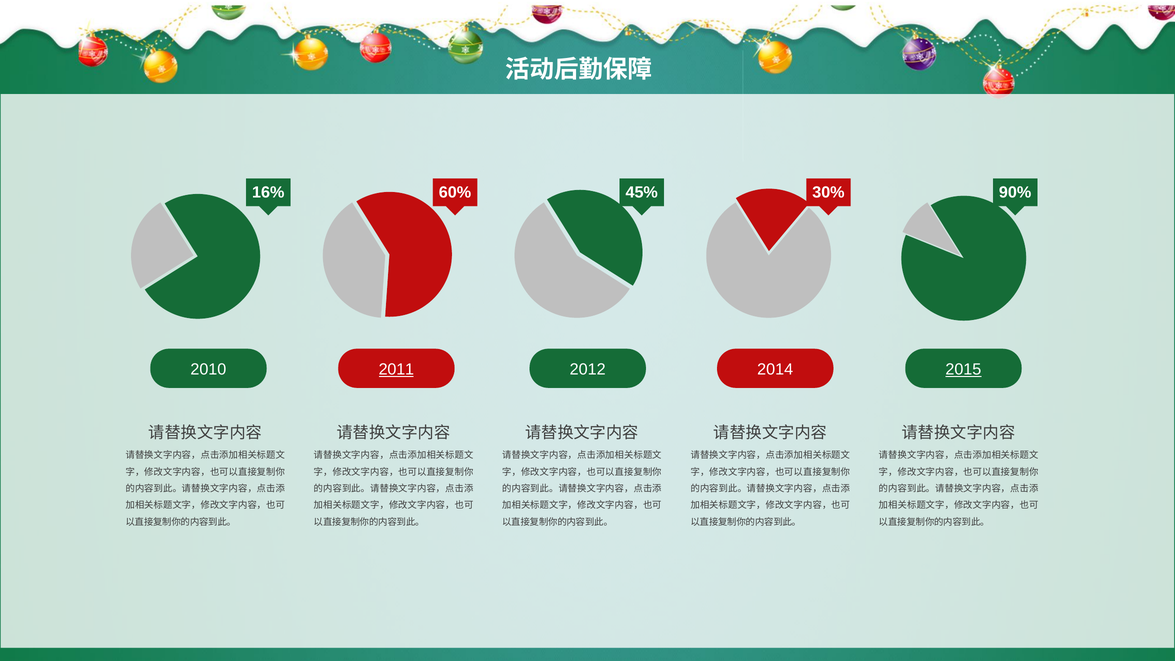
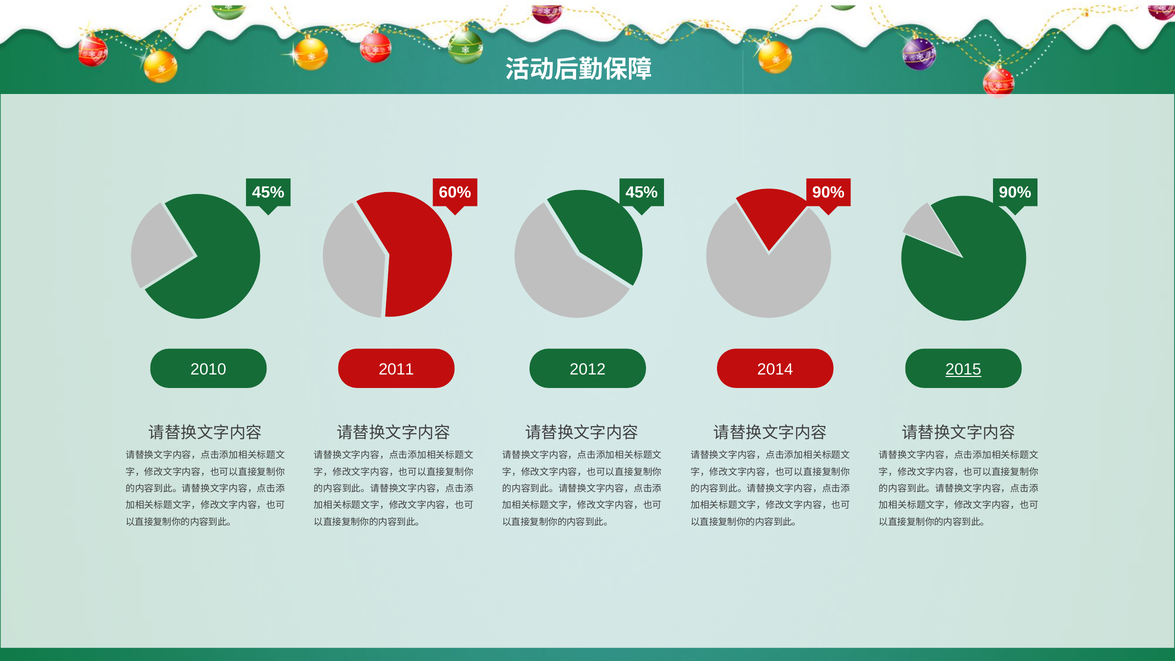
16% at (268, 192): 16% -> 45%
30% at (828, 192): 30% -> 90%
2011 underline: present -> none
